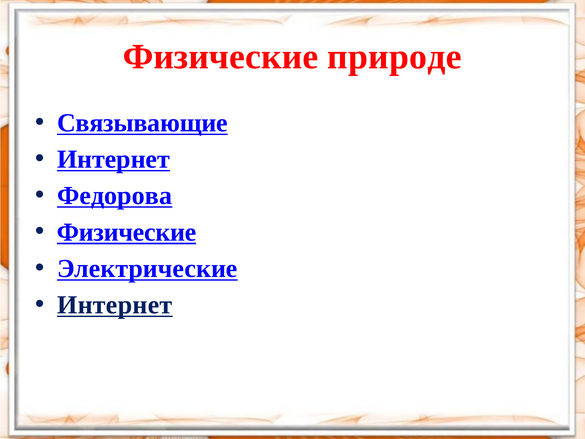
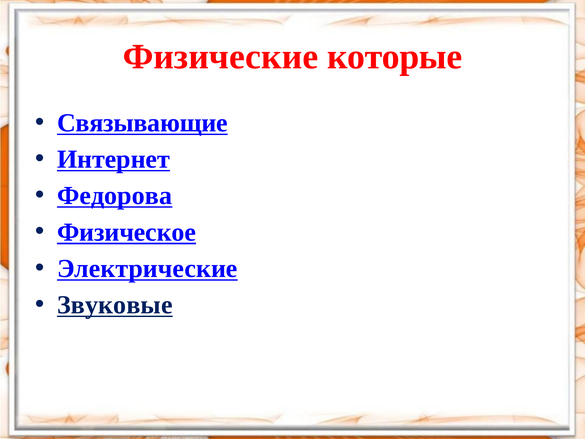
природе: природе -> которые
Физические at (127, 232): Физические -> Физическое
Интернет at (115, 305): Интернет -> Звуковые
